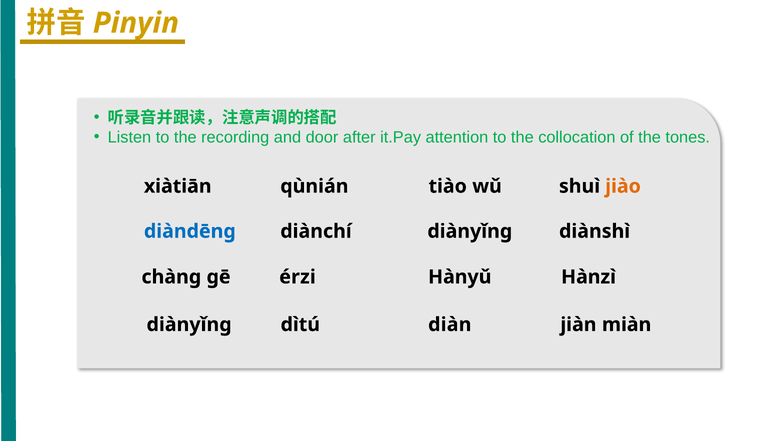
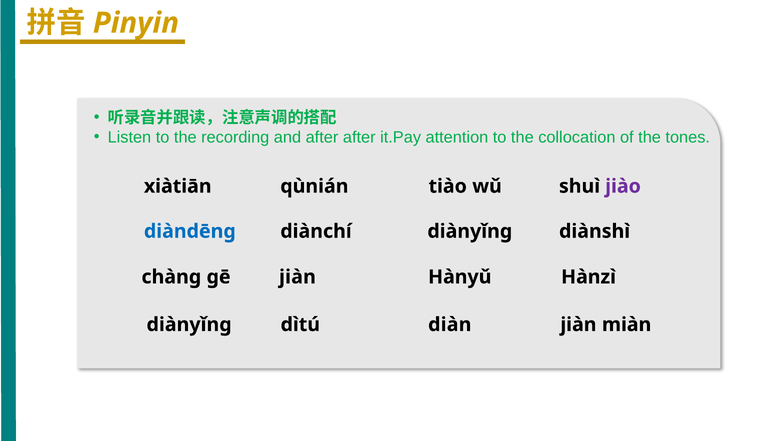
and door: door -> after
jiào colour: orange -> purple
ɡē érzi: érzi -> jiàn
